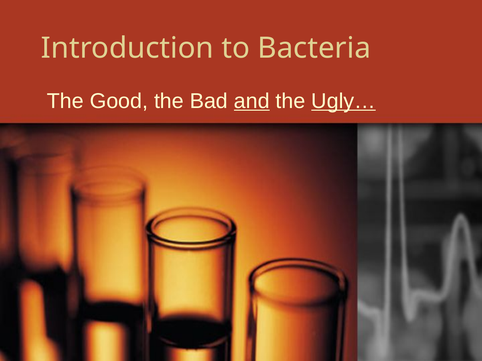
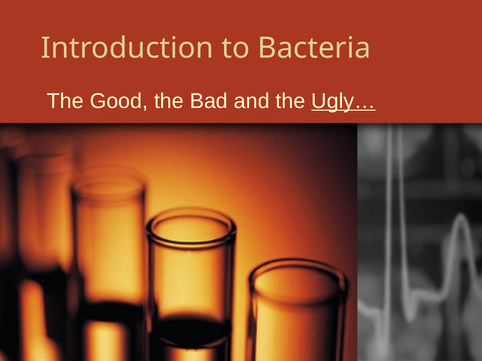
and underline: present -> none
